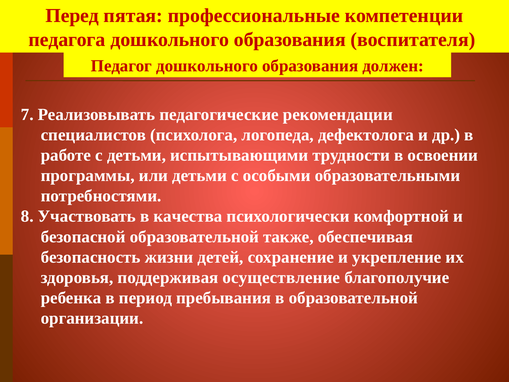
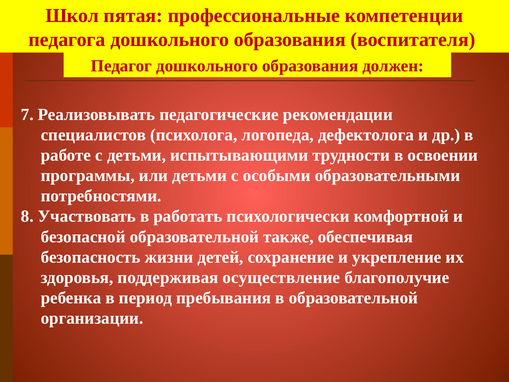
Перед: Перед -> Школ
качества: качества -> работать
